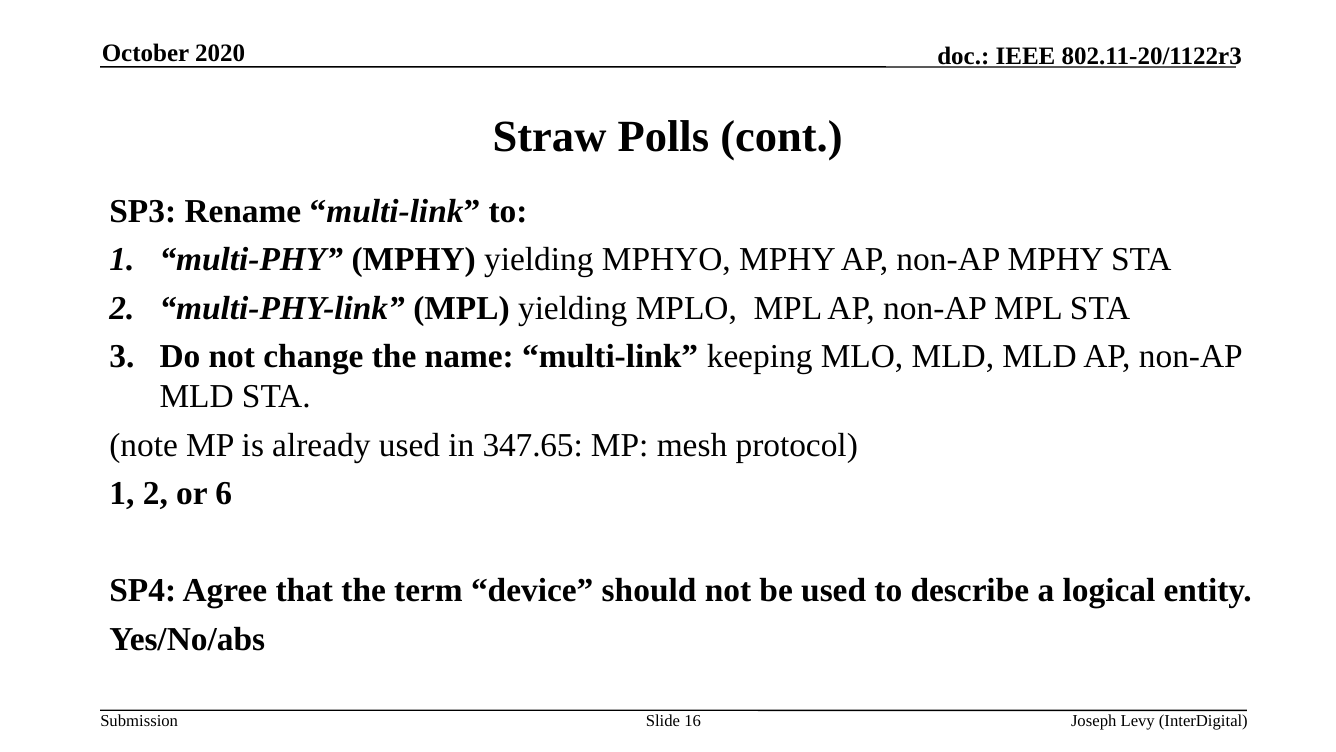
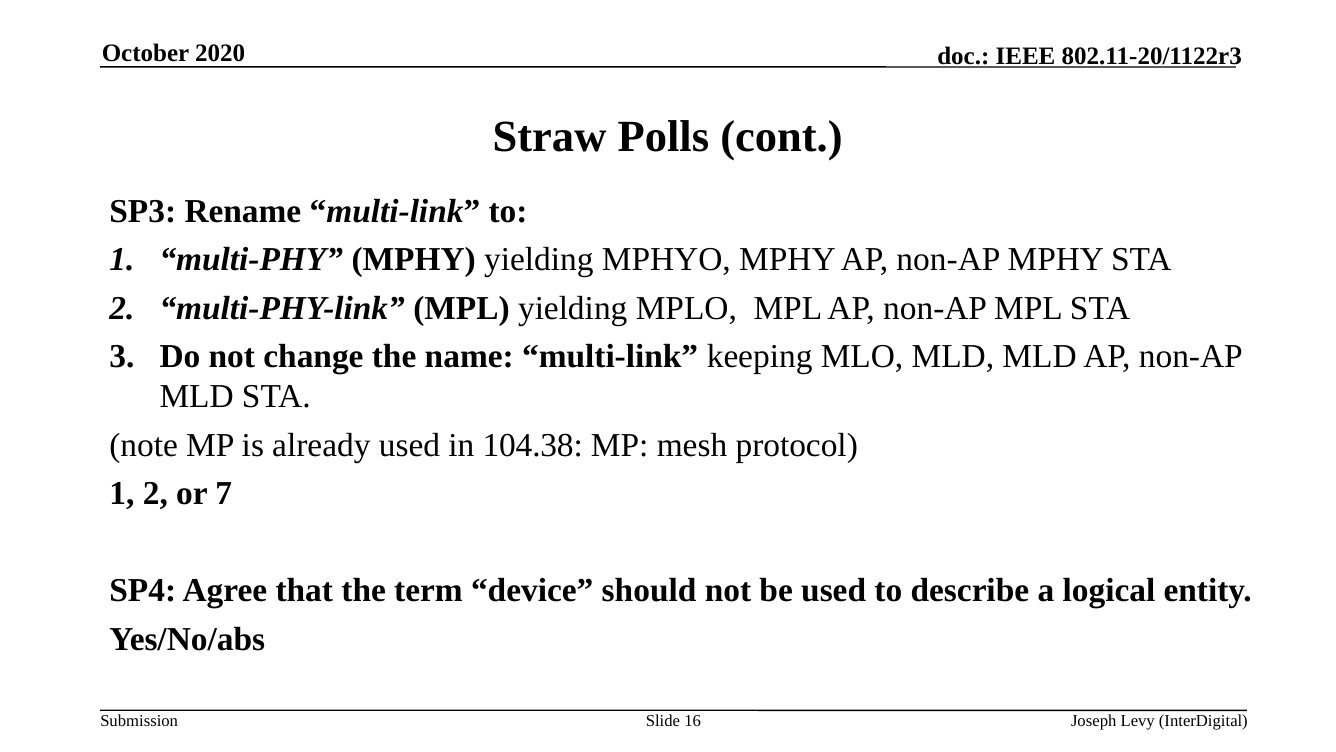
347.65: 347.65 -> 104.38
6: 6 -> 7
